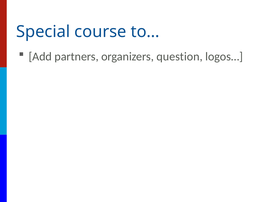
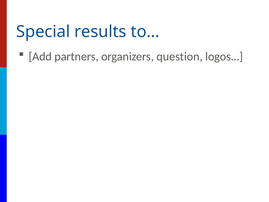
course: course -> results
